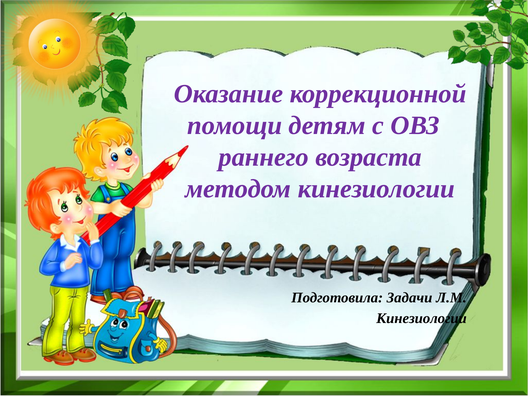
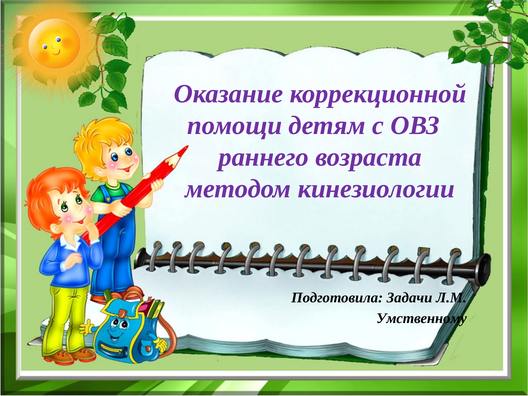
Кинезиологии at (422, 318): Кинезиологии -> Умственному
